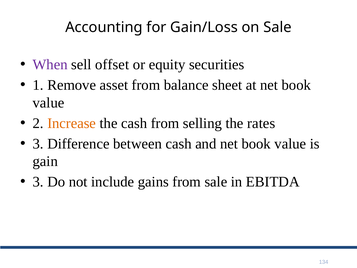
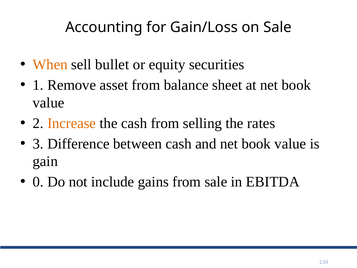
When colour: purple -> orange
offset: offset -> bullet
3 at (38, 182): 3 -> 0
